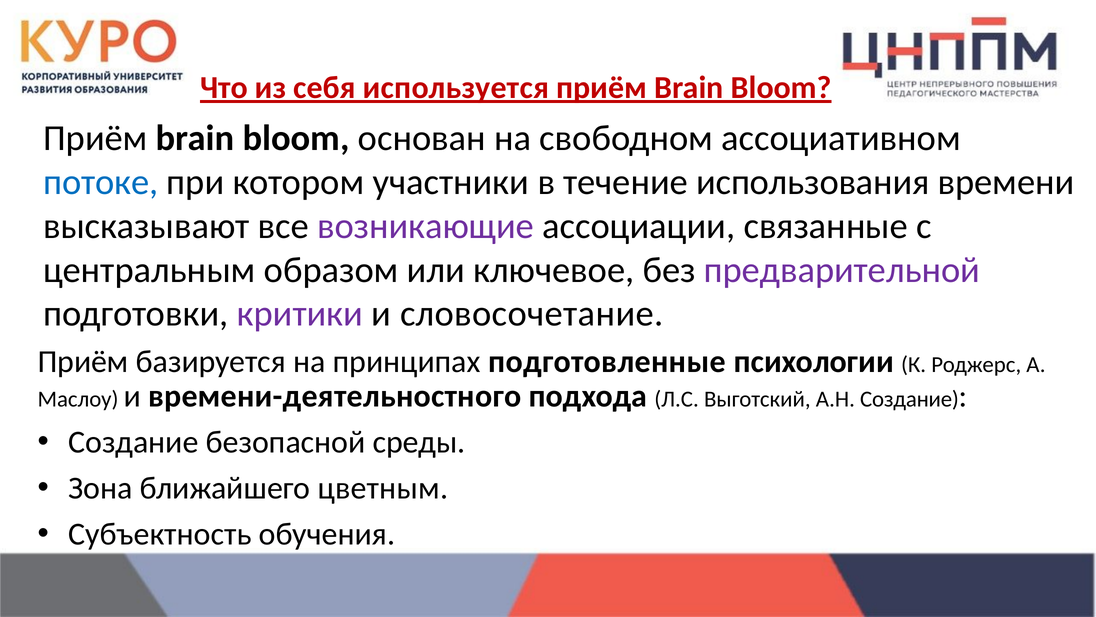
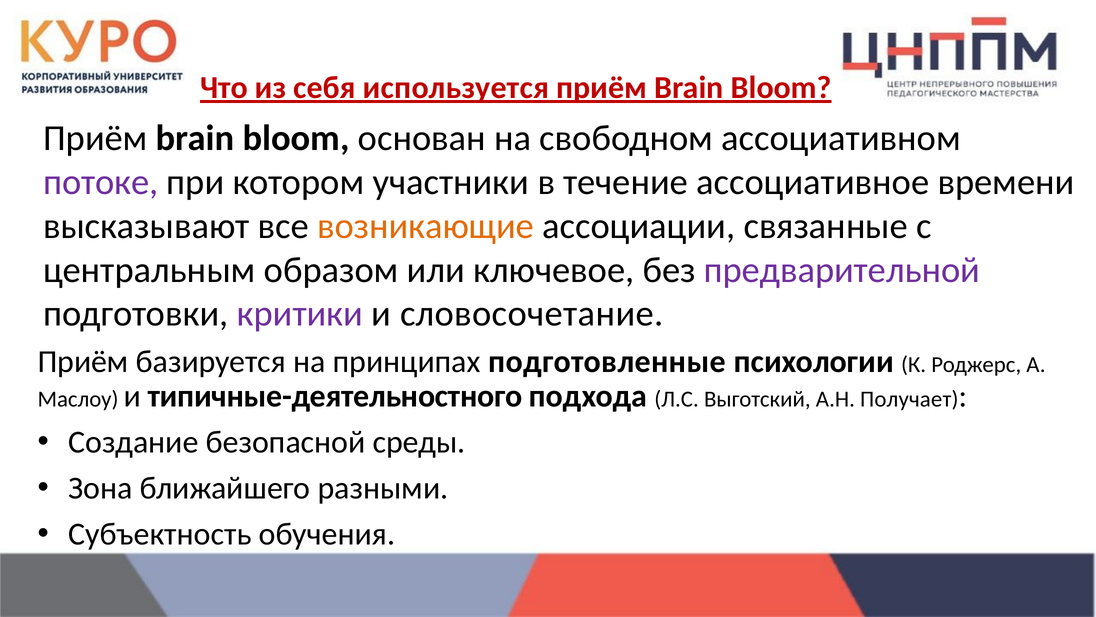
потоке colour: blue -> purple
использования: использования -> ассоциативное
возникающие colour: purple -> orange
времени-деятельностного: времени-деятельностного -> типичные-деятельностного
А.Н Создание: Создание -> Получает
цветным: цветным -> разными
